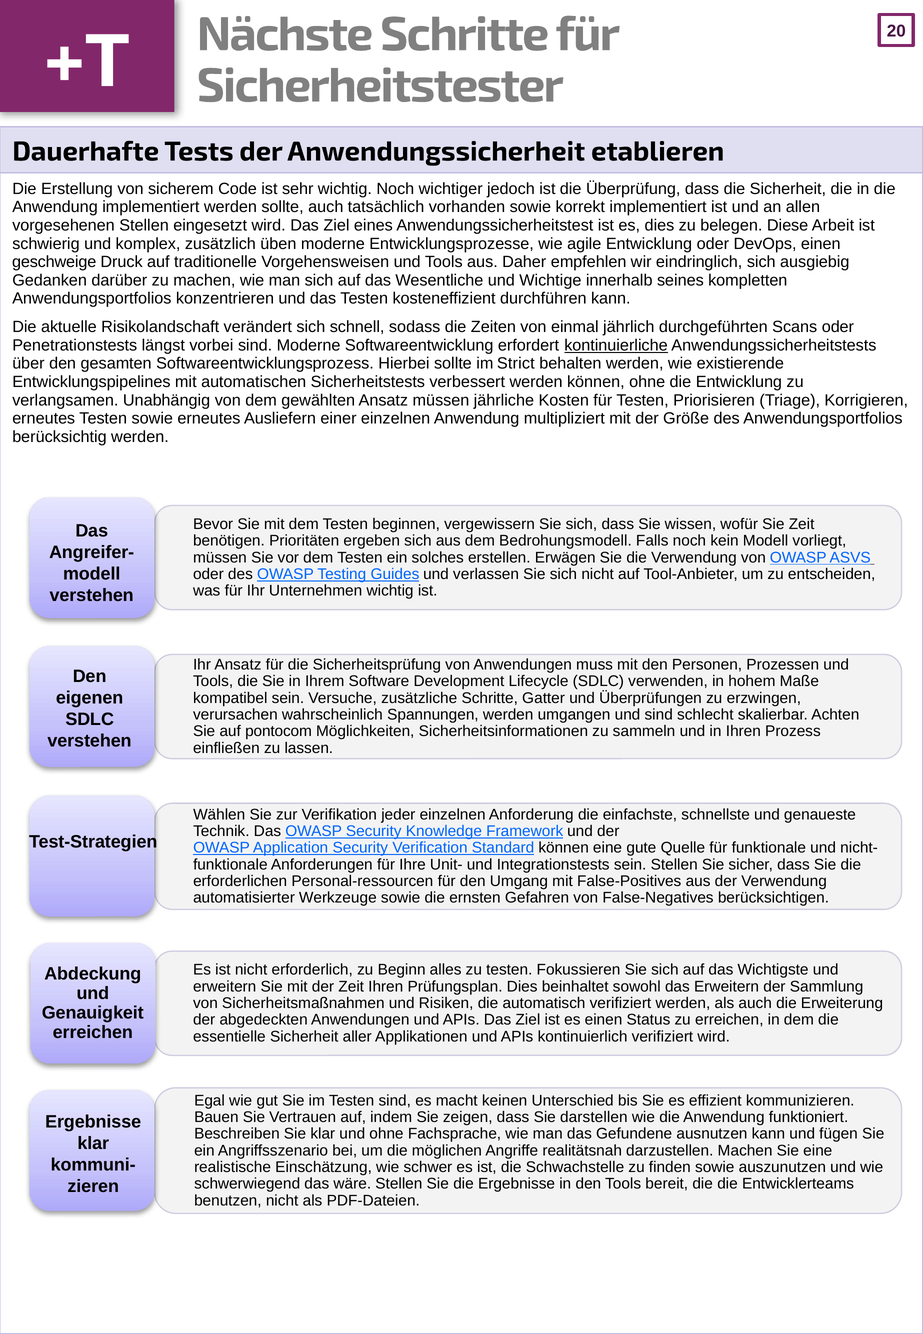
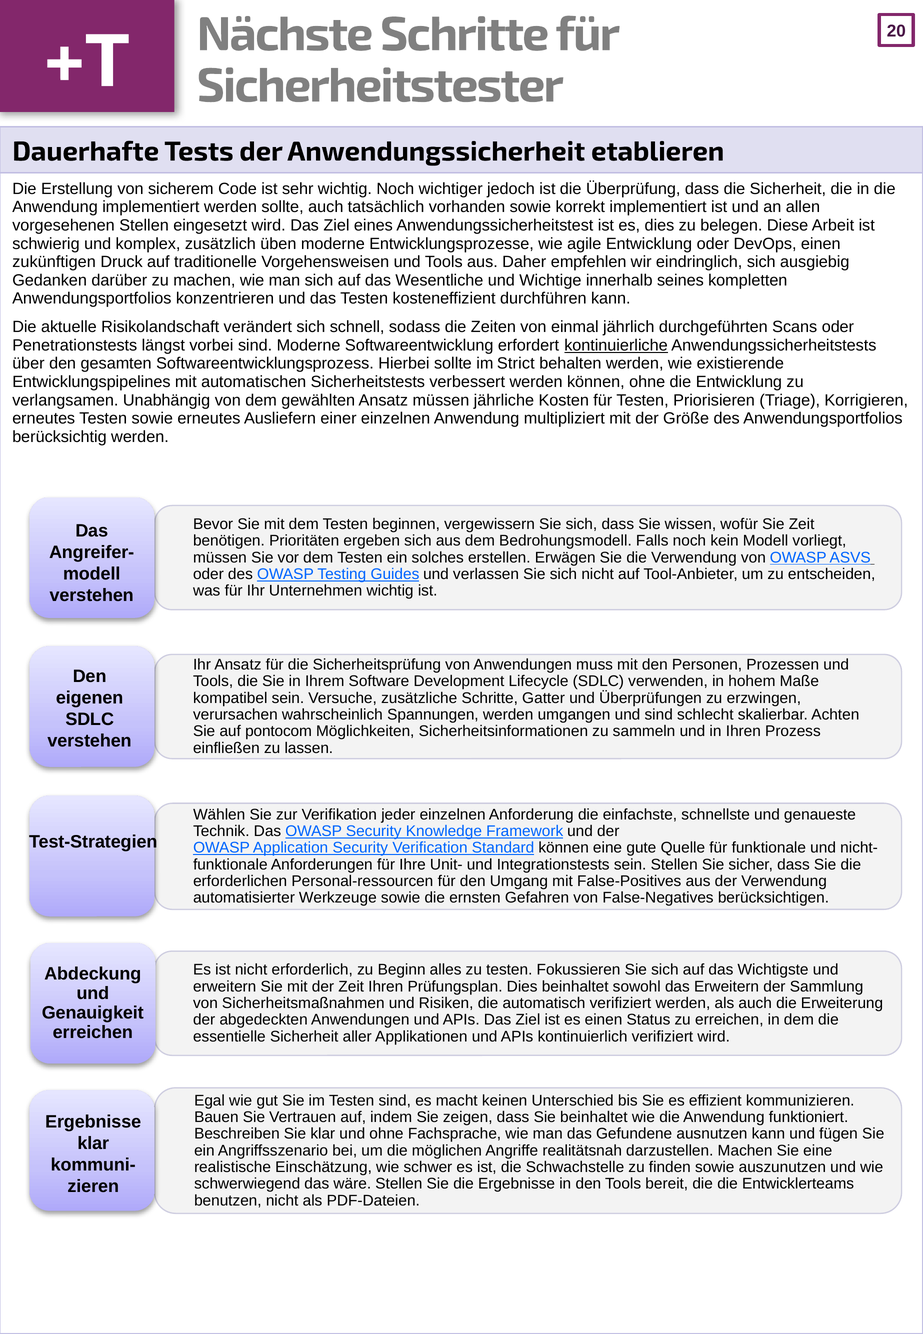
geschweige: geschweige -> zukünftigen
Sie darstellen: darstellen -> beinhaltet
